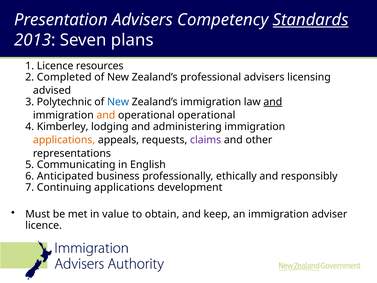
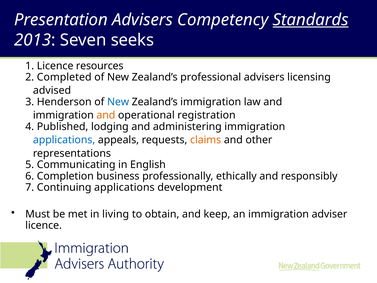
plans: plans -> seeks
Polytechnic: Polytechnic -> Henderson
and at (273, 102) underline: present -> none
operational operational: operational -> registration
Kimberley: Kimberley -> Published
applications at (64, 140) colour: orange -> blue
claims colour: purple -> orange
Anticipated: Anticipated -> Completion
value: value -> living
